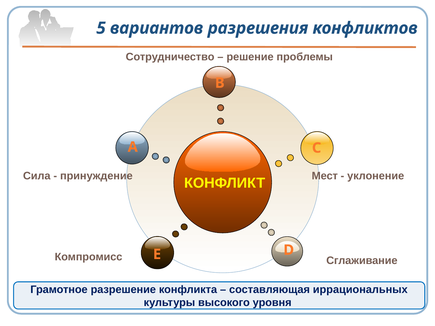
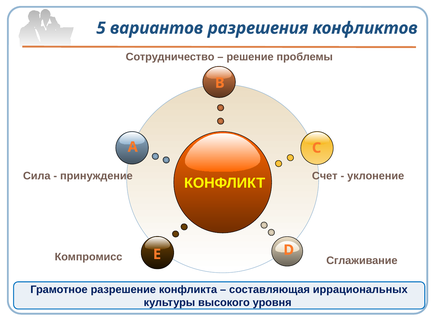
Мест: Мест -> Счет
